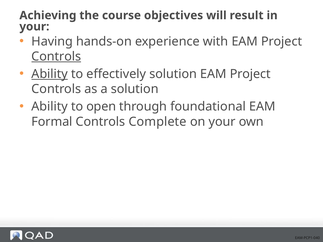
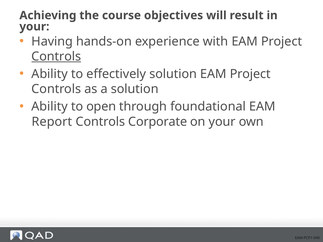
Ability at (50, 74) underline: present -> none
Formal: Formal -> Report
Complete: Complete -> Corporate
